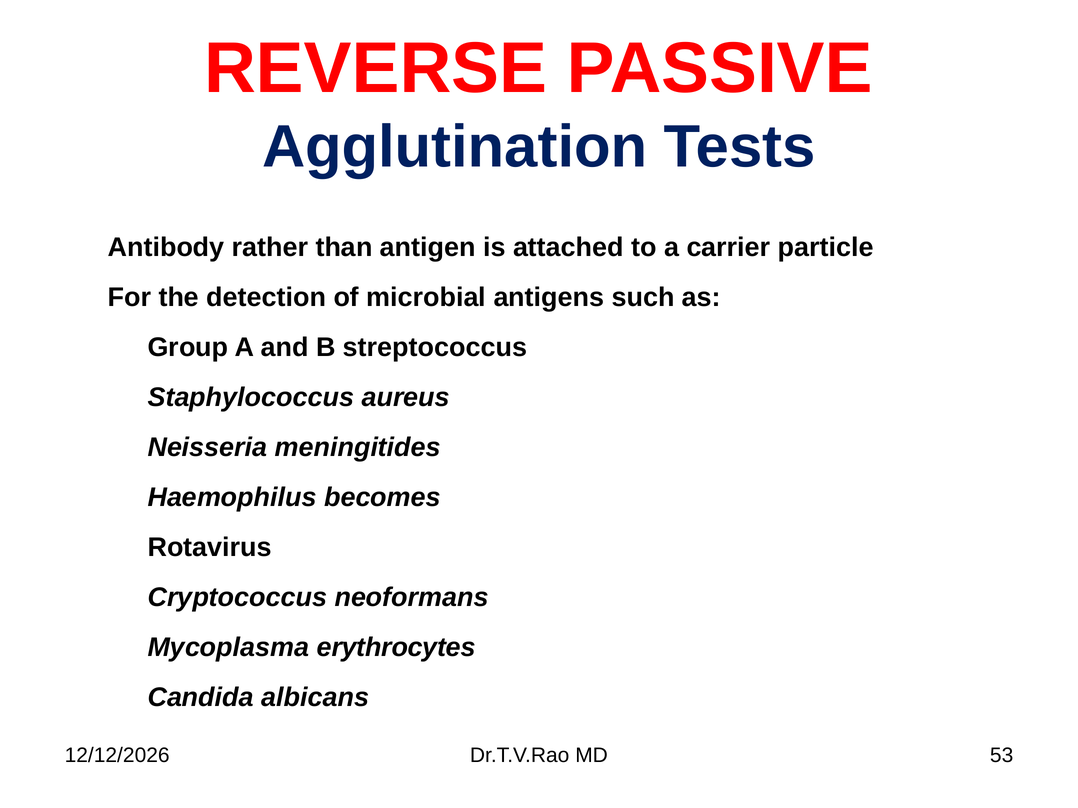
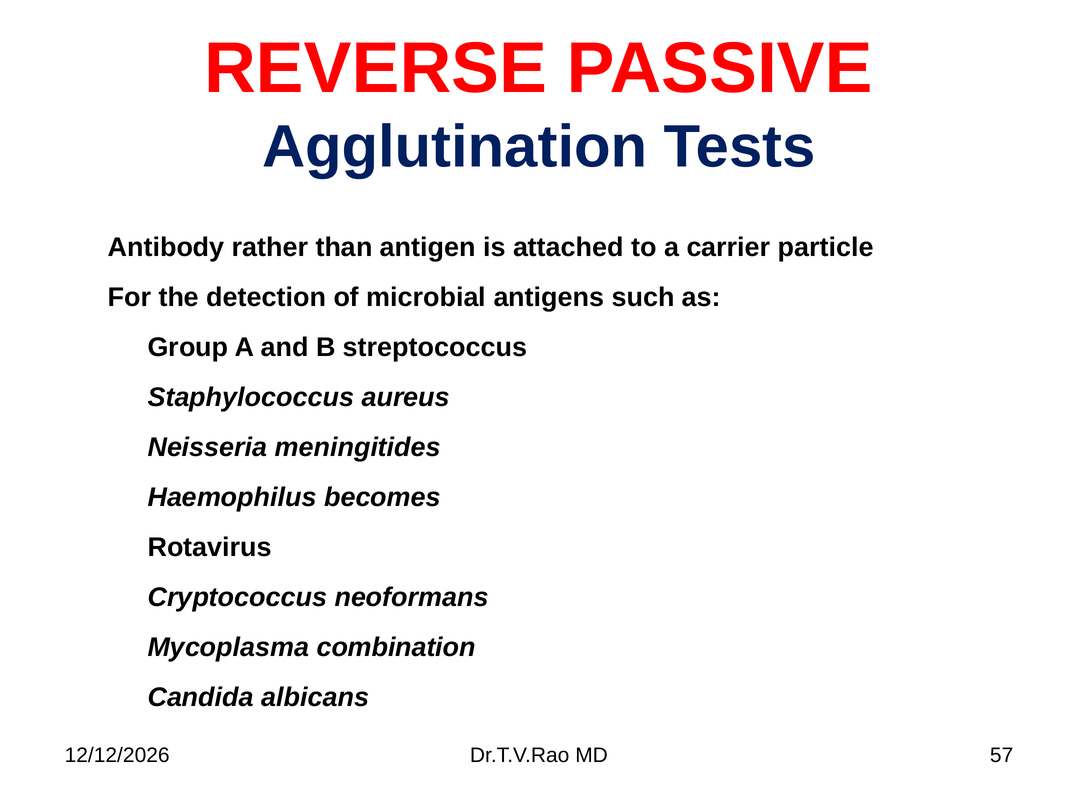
erythrocytes: erythrocytes -> combination
53: 53 -> 57
